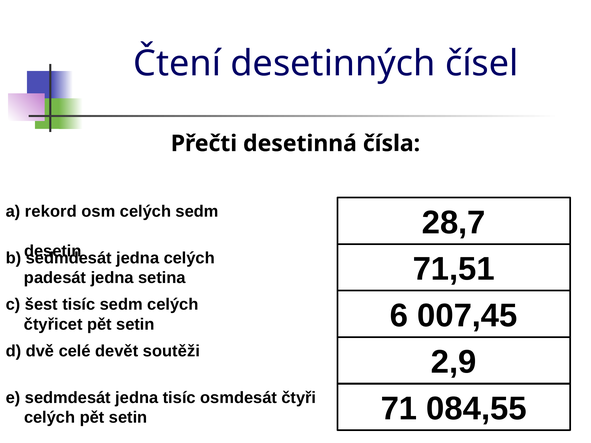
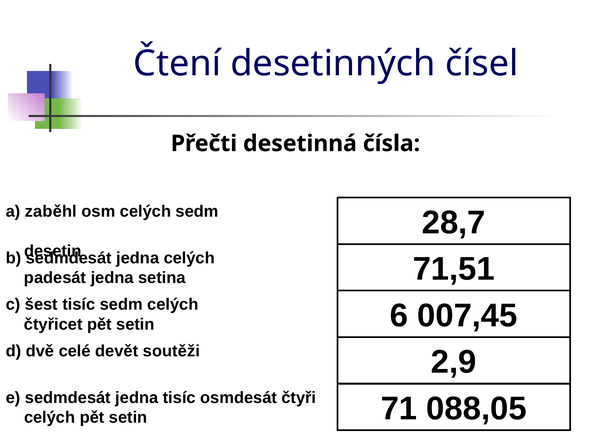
rekord: rekord -> zaběhl
084,55: 084,55 -> 088,05
